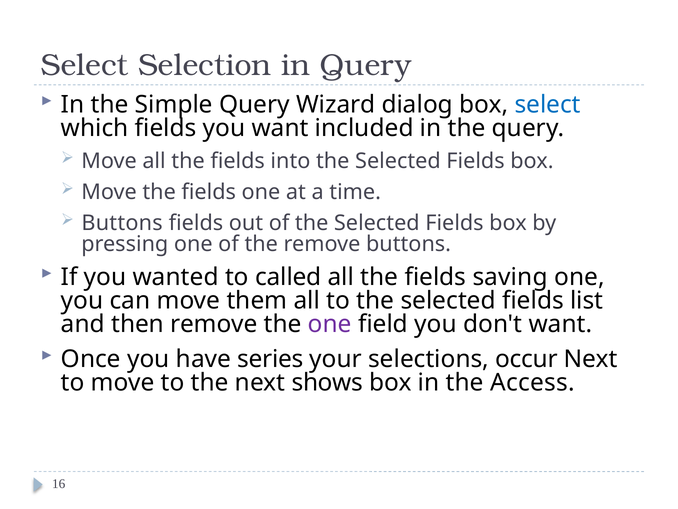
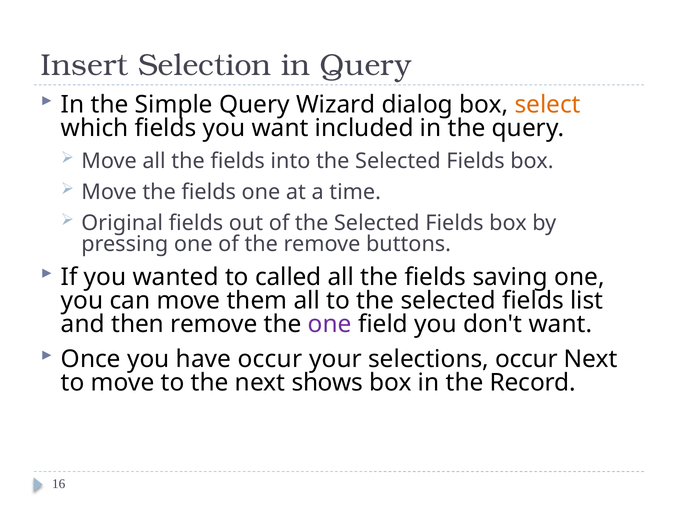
Select at (85, 65): Select -> Insert
select at (548, 105) colour: blue -> orange
Buttons at (122, 223): Buttons -> Original
have series: series -> occur
Access: Access -> Record
